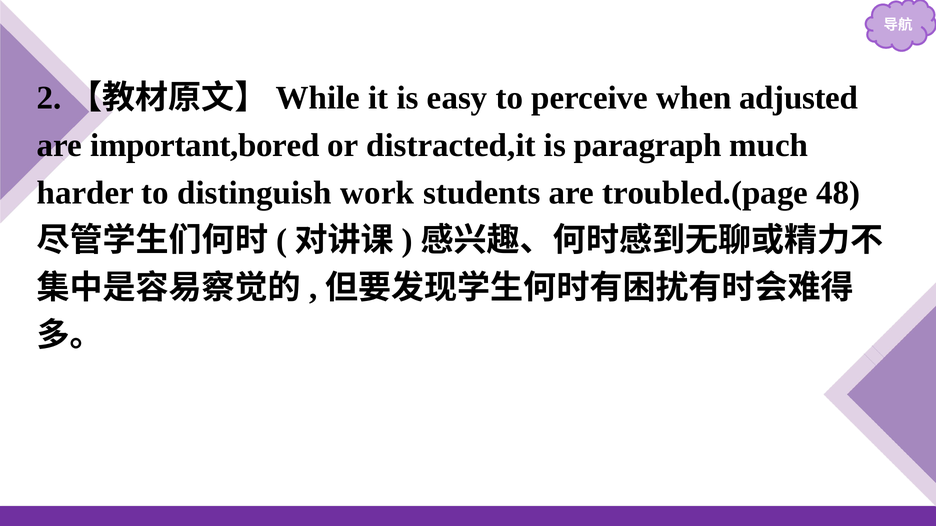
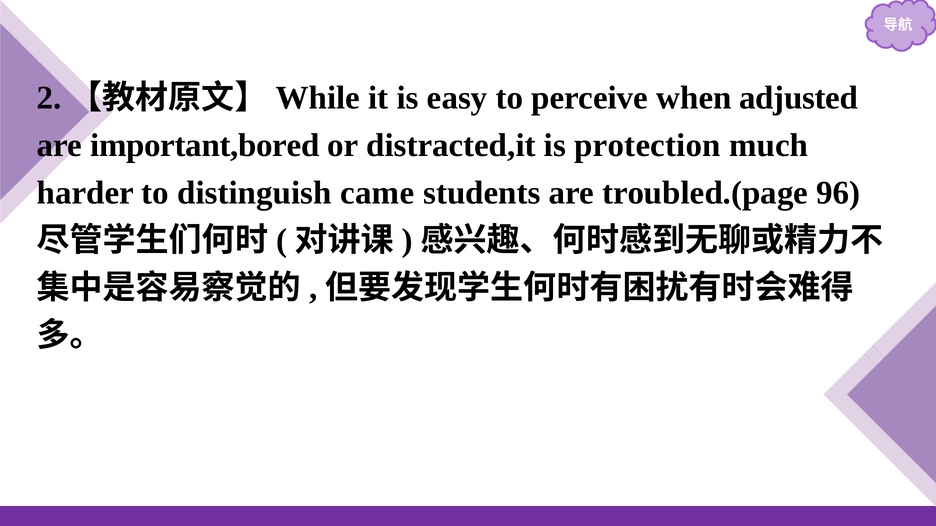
paragraph: paragraph -> protection
work: work -> came
48: 48 -> 96
